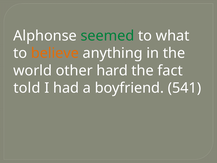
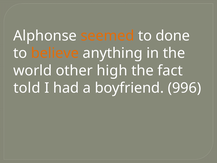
seemed colour: green -> orange
what: what -> done
hard: hard -> high
541: 541 -> 996
